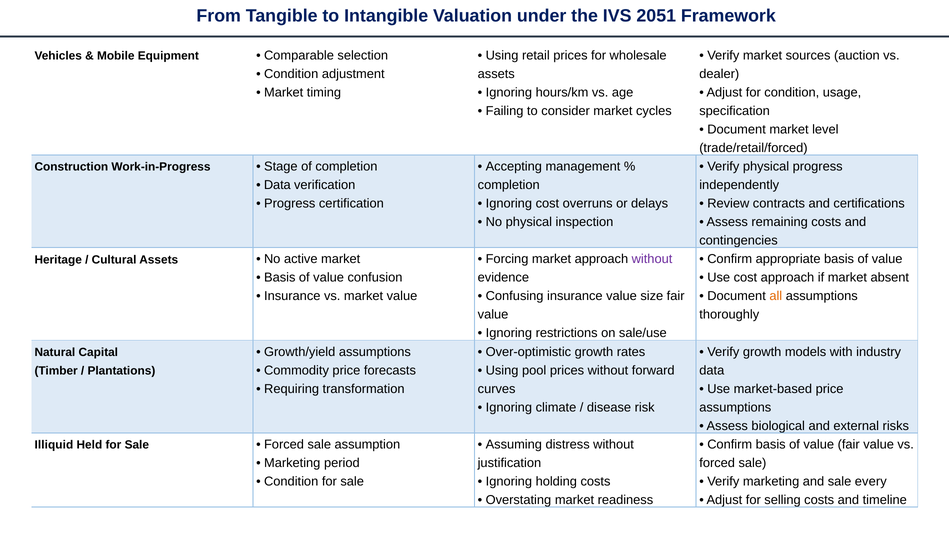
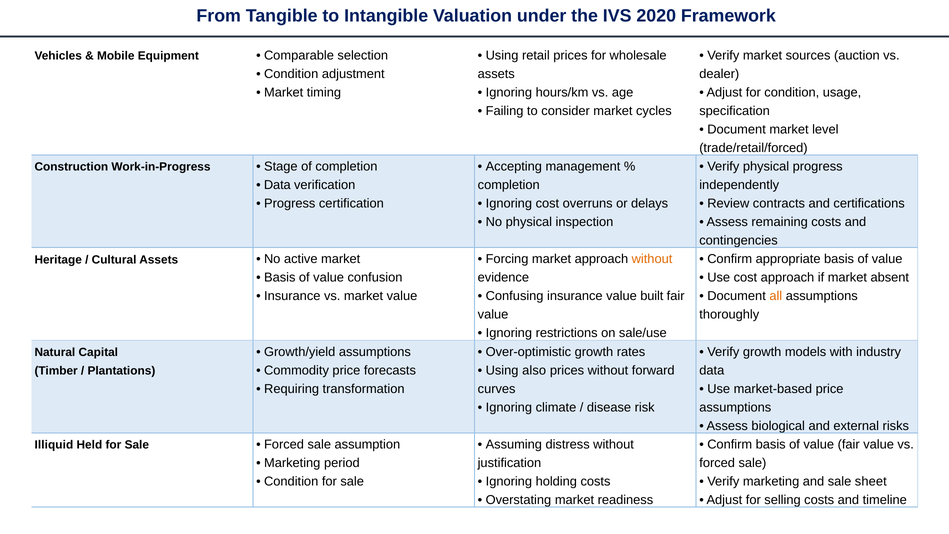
2051: 2051 -> 2020
without at (652, 259) colour: purple -> orange
size: size -> built
pool: pool -> also
every: every -> sheet
